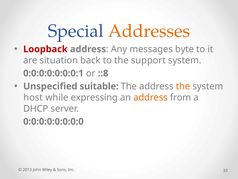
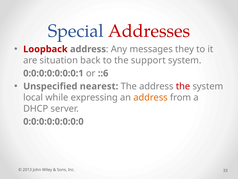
Addresses colour: orange -> red
byte: byte -> they
::8: ::8 -> ::6
suitable: suitable -> nearest
the at (183, 86) colour: orange -> red
host: host -> local
